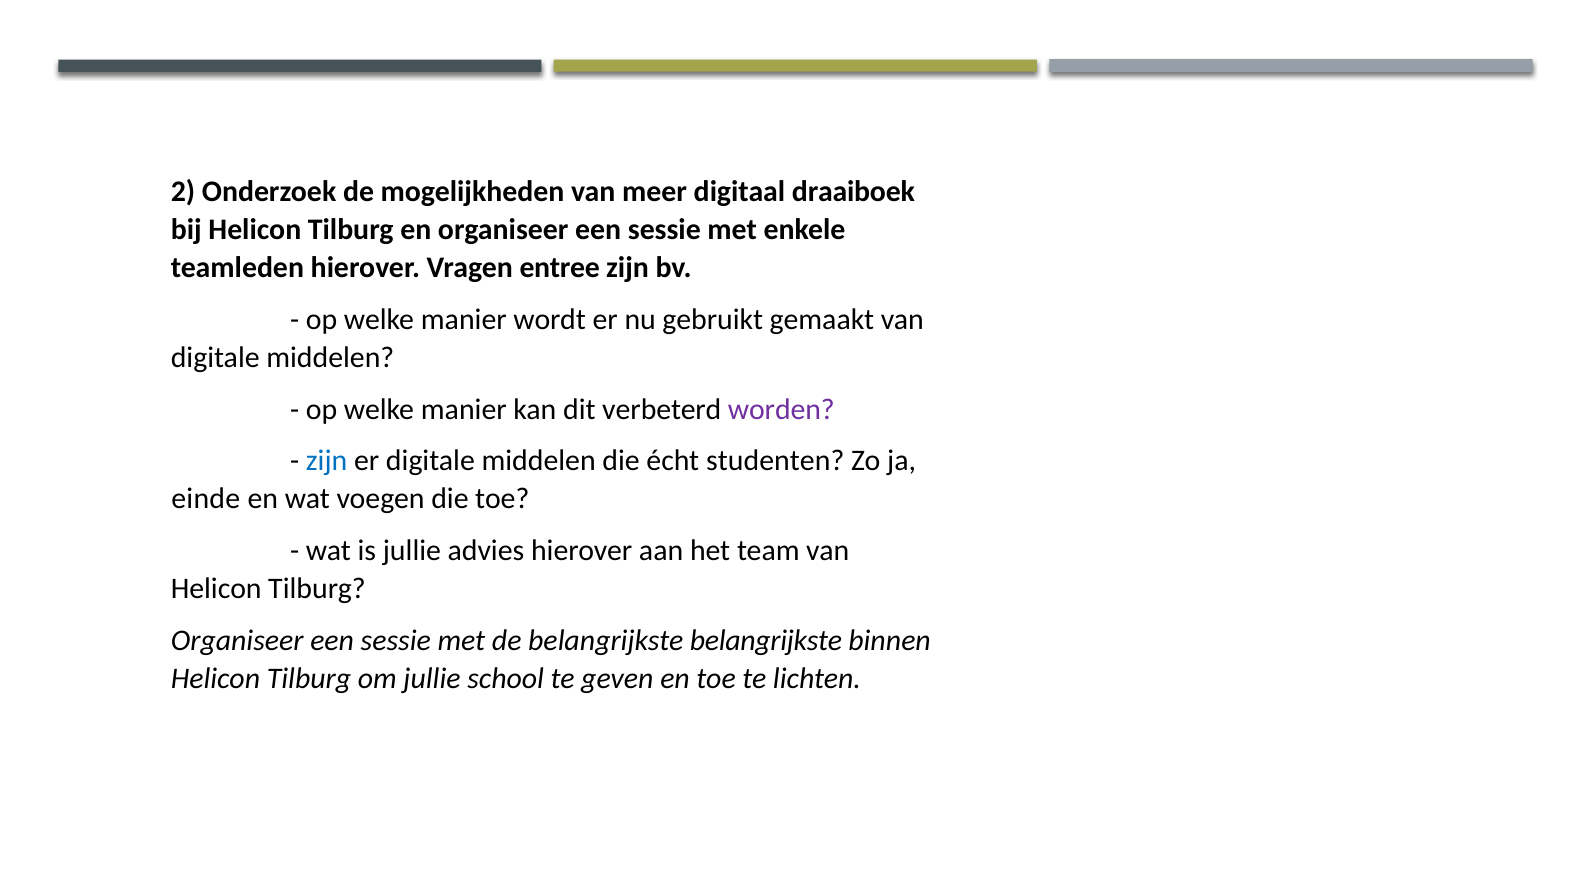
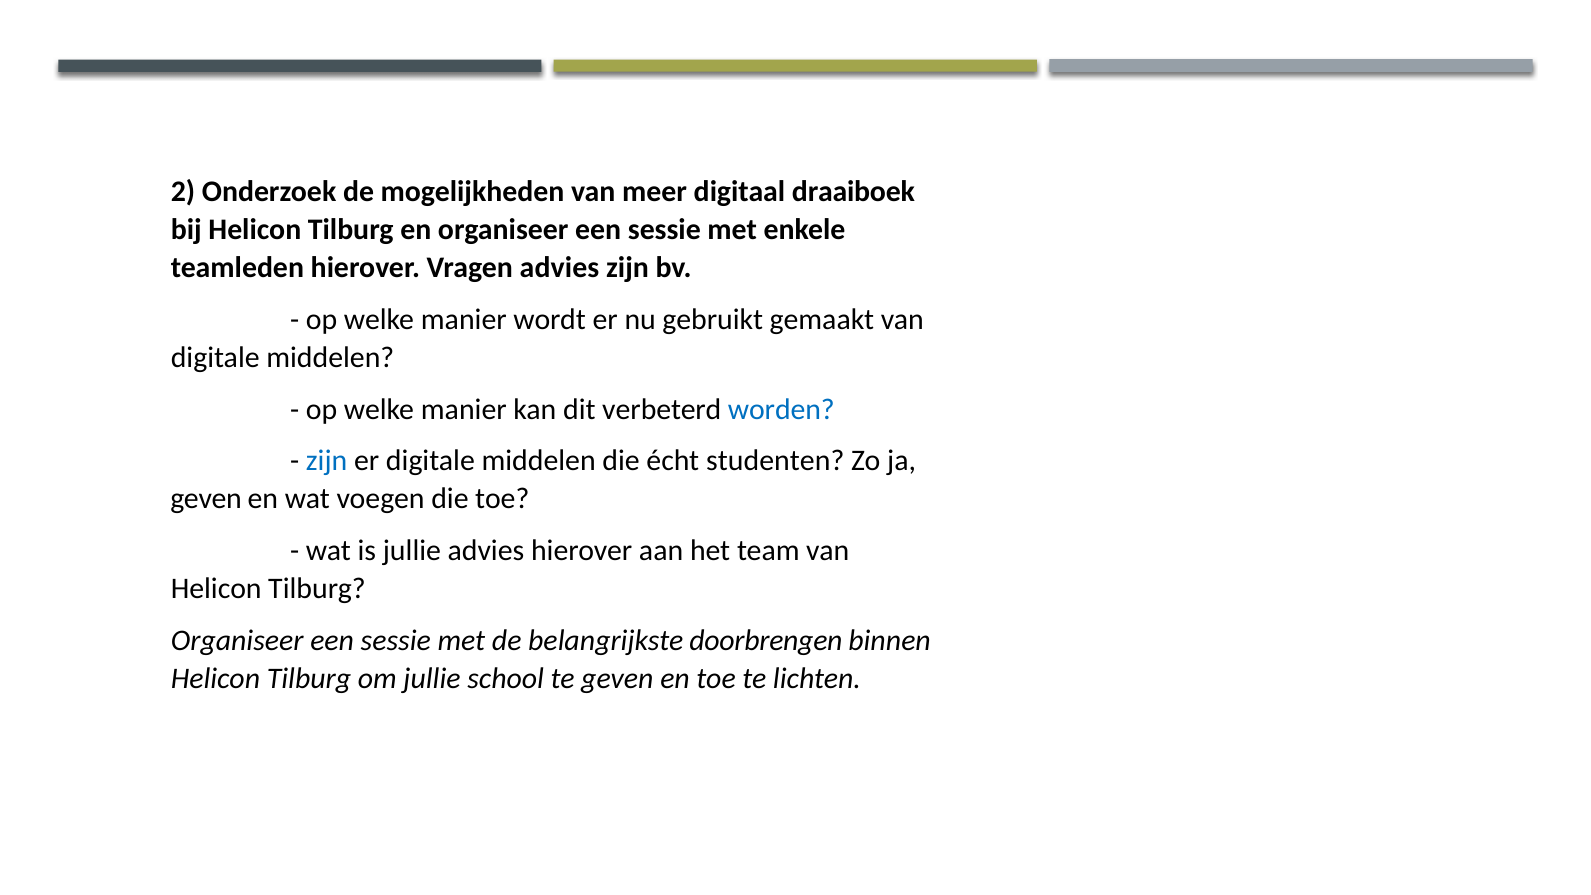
Vragen entree: entree -> advies
worden colour: purple -> blue
einde at (206, 499): einde -> geven
belangrijkste belangrijkste: belangrijkste -> doorbrengen
